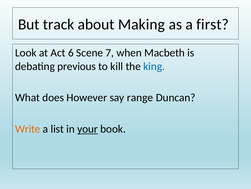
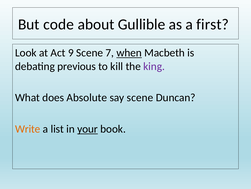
track: track -> code
Making: Making -> Gullible
6: 6 -> 9
when underline: none -> present
king colour: blue -> purple
However: However -> Absolute
say range: range -> scene
